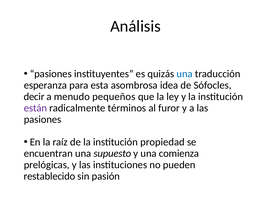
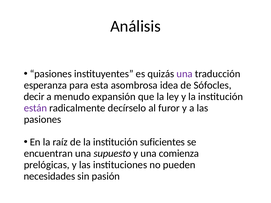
una at (185, 74) colour: blue -> purple
pequeños: pequeños -> expansión
términos: términos -> decírselo
propiedad: propiedad -> suficientes
restablecido: restablecido -> necesidades
